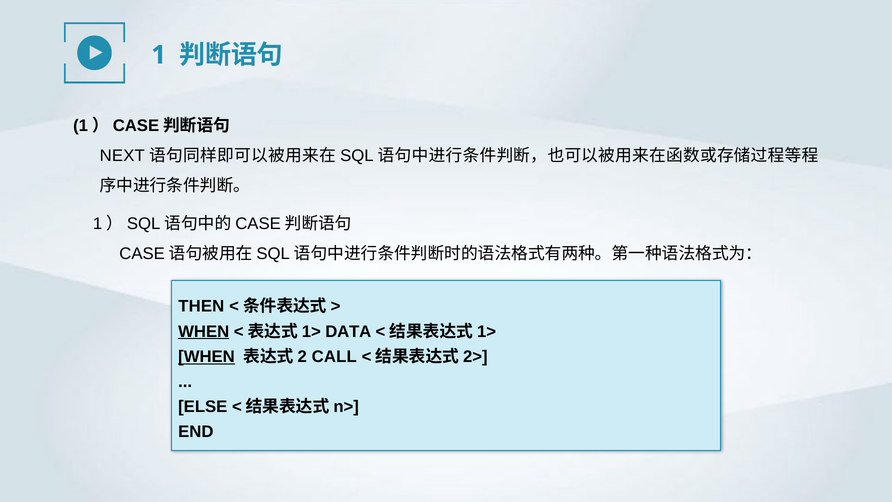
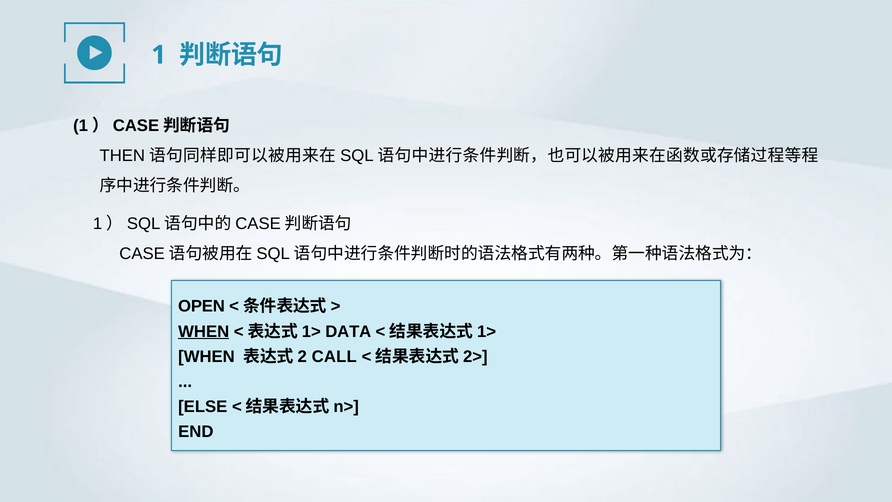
NEXT: NEXT -> THEN
THEN: THEN -> OPEN
WHEN at (206, 356) underline: present -> none
